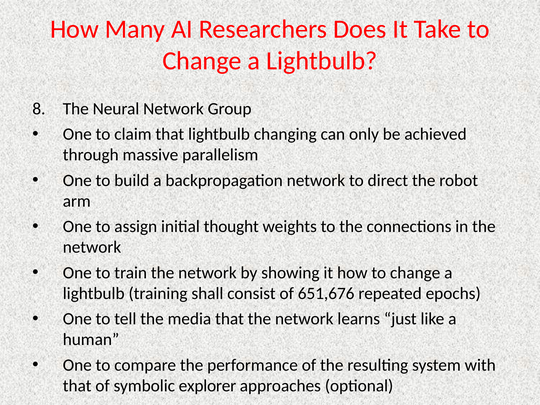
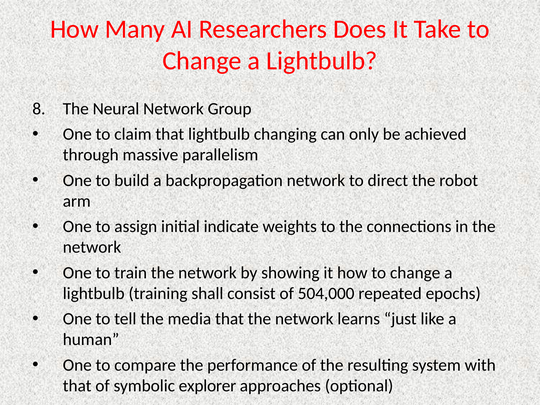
thought: thought -> indicate
651,676: 651,676 -> 504,000
